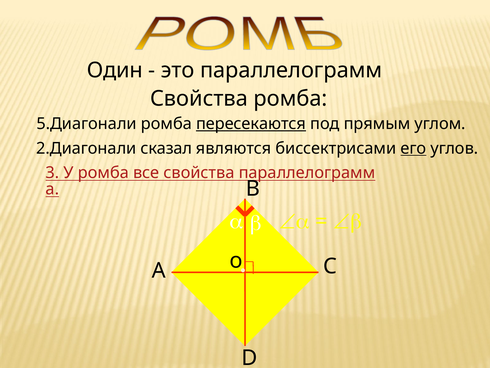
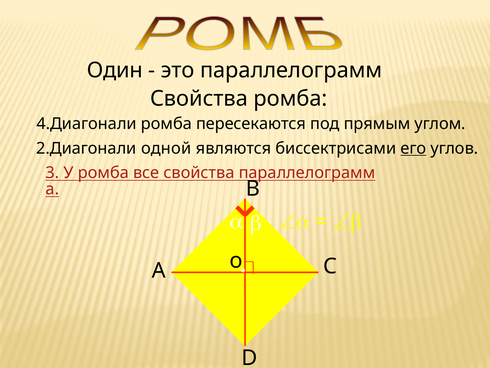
5.Диагонали: 5.Диагонали -> 4.Диагонали
пересекаются underline: present -> none
сказал: сказал -> одной
